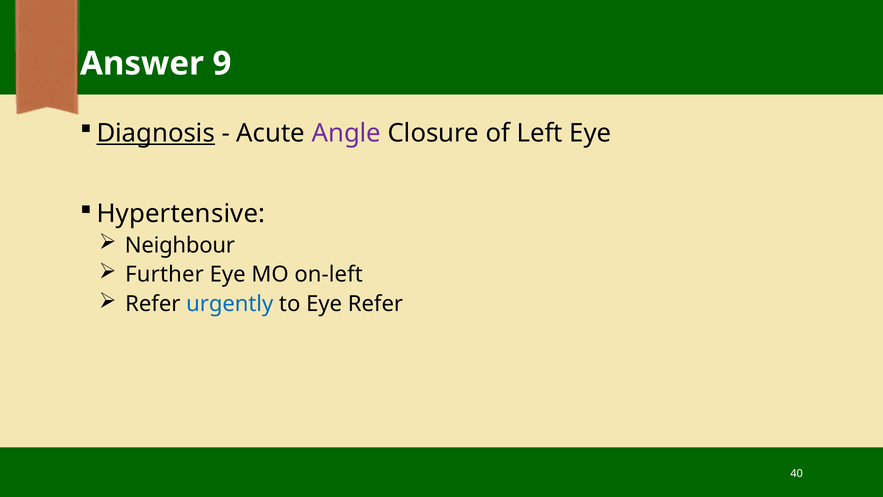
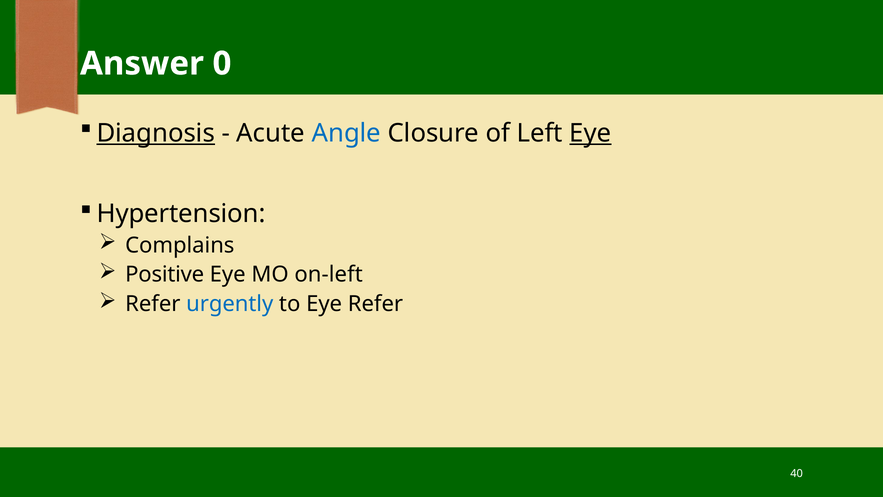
9: 9 -> 0
Angle colour: purple -> blue
Eye at (590, 133) underline: none -> present
Hypertensive: Hypertensive -> Hypertension
Neighbour: Neighbour -> Complains
Further: Further -> Positive
